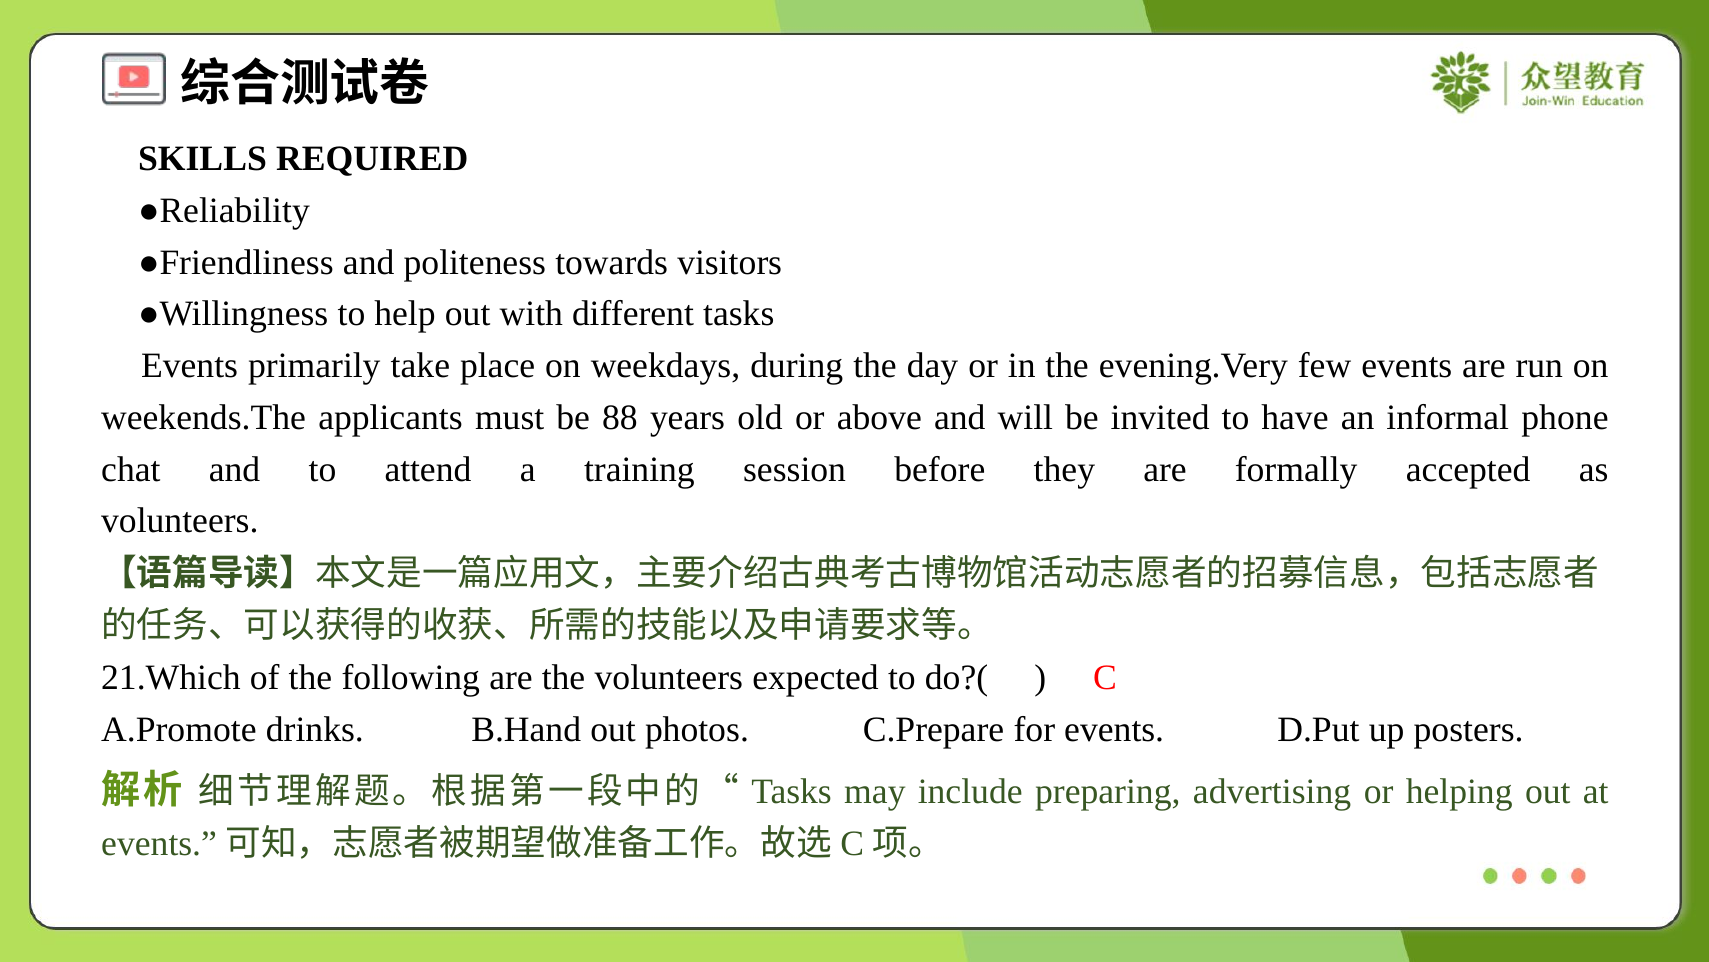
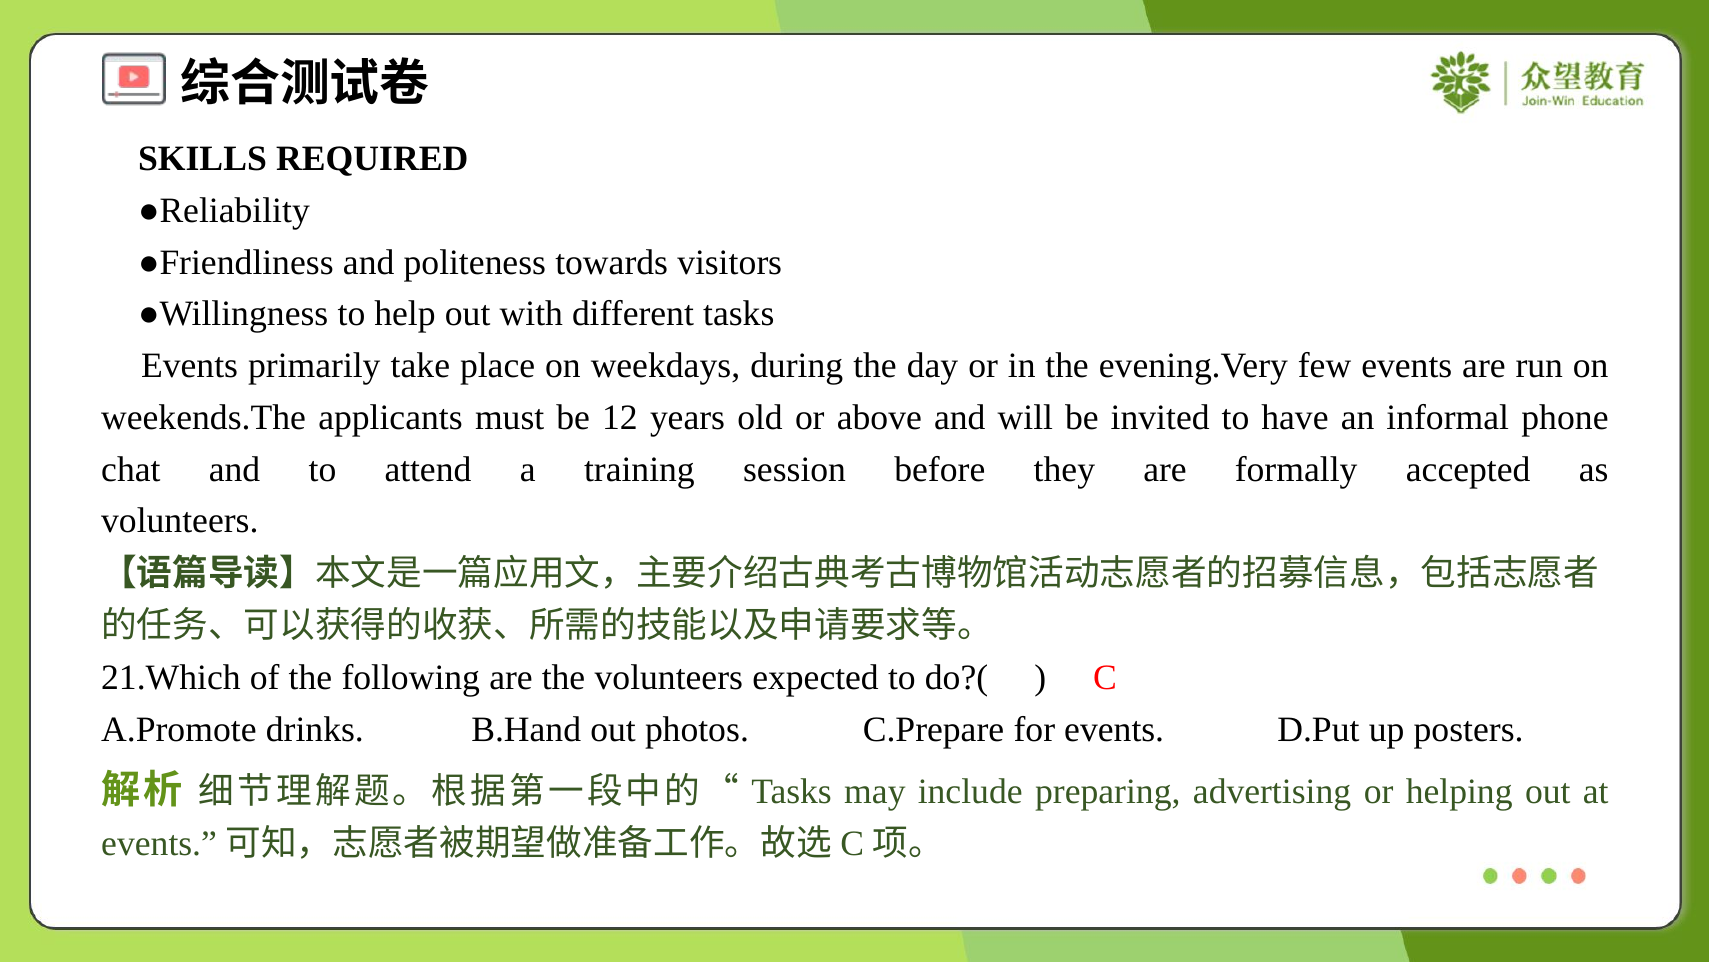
88: 88 -> 12
